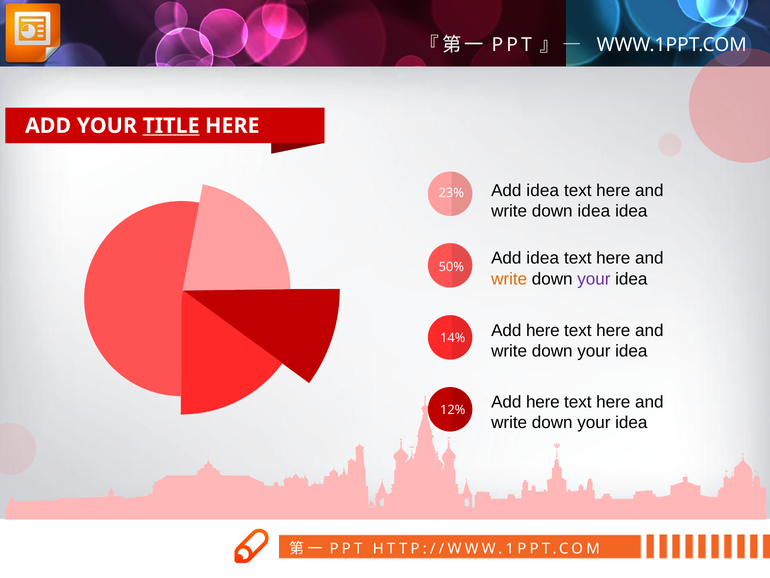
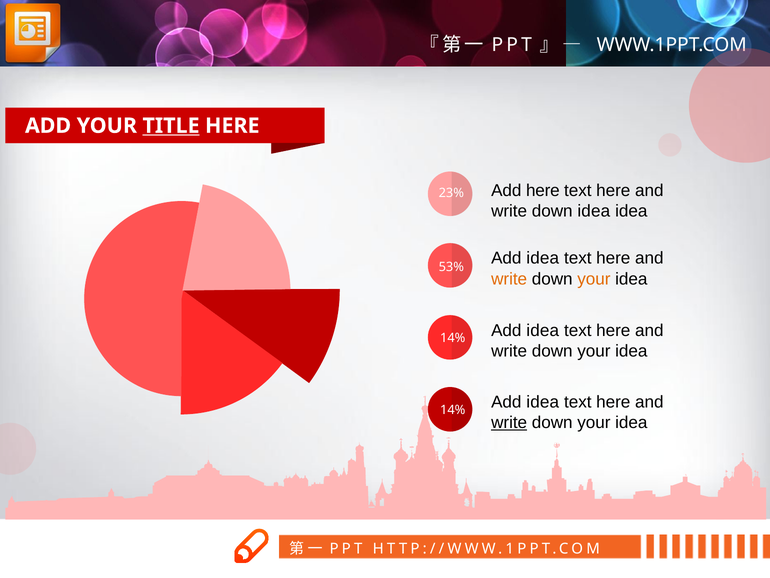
idea at (543, 191): idea -> here
50%: 50% -> 53%
your at (594, 279) colour: purple -> orange
here at (543, 330): here -> idea
here at (543, 402): here -> idea
12% at (453, 410): 12% -> 14%
write at (509, 422) underline: none -> present
